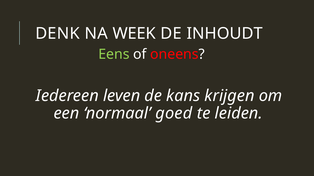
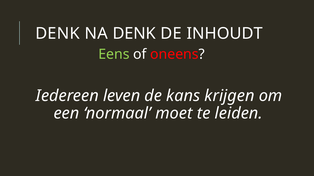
NA WEEK: WEEK -> DENK
goed: goed -> moet
